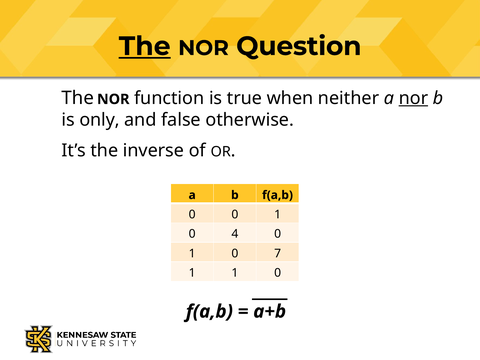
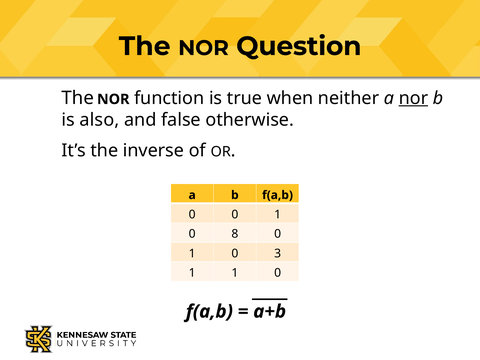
The at (145, 46) underline: present -> none
only: only -> also
4: 4 -> 8
7: 7 -> 3
